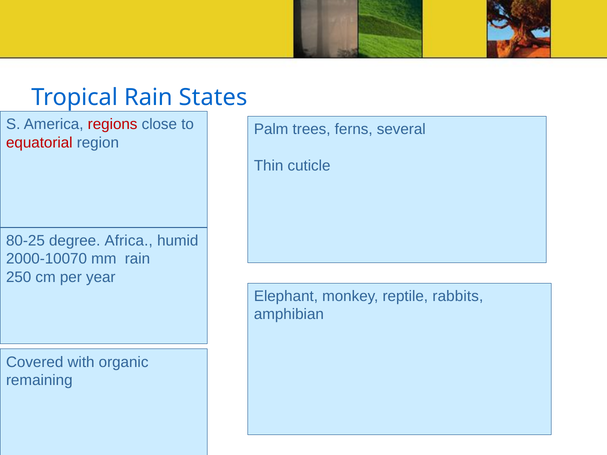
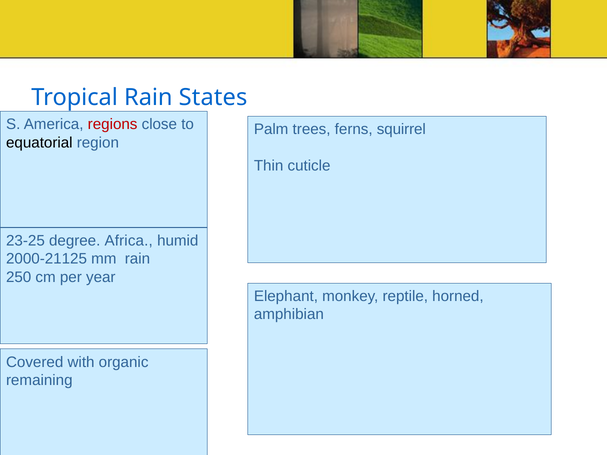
several: several -> squirrel
equatorial colour: red -> black
80-25: 80-25 -> 23-25
2000-10070: 2000-10070 -> 2000-21125
rabbits: rabbits -> horned
